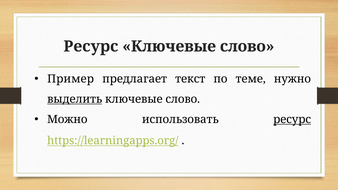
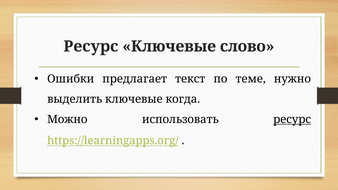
Пример: Пример -> Ошибки
выделить underline: present -> none
слово at (183, 99): слово -> когда
